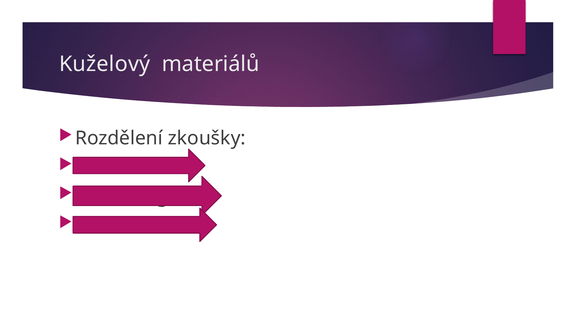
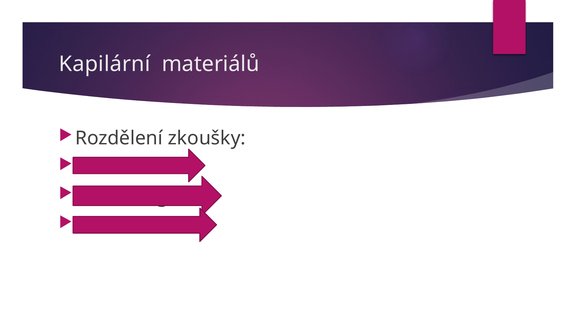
Kuželový: Kuželový -> Kapilární
